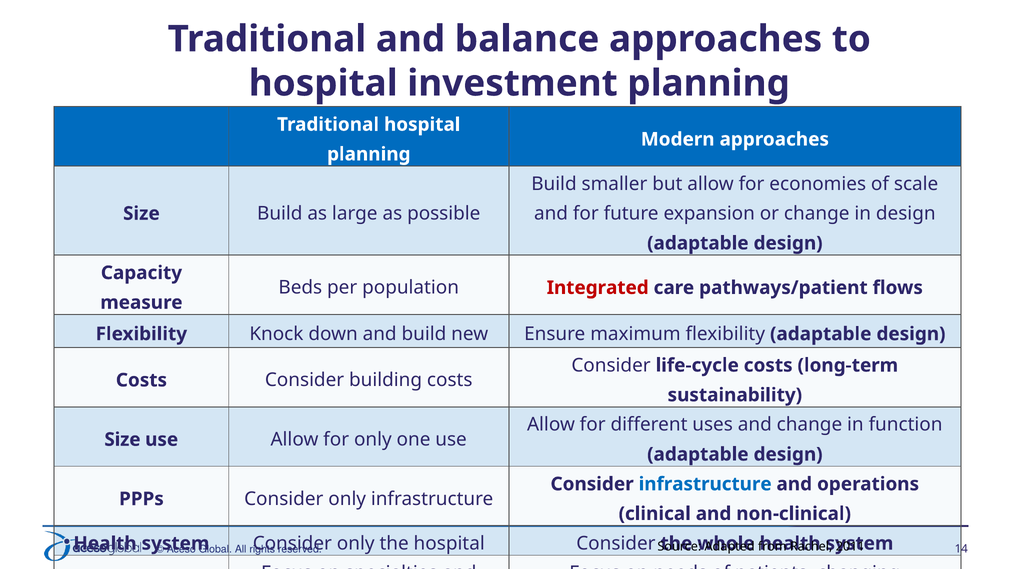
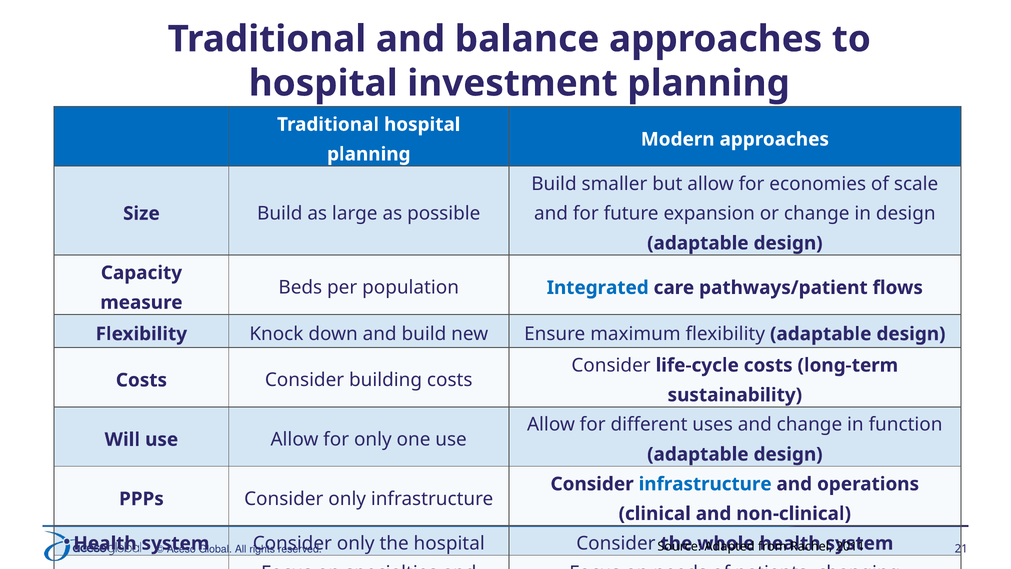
Integrated colour: red -> blue
Size at (122, 439): Size -> Will
14: 14 -> 21
